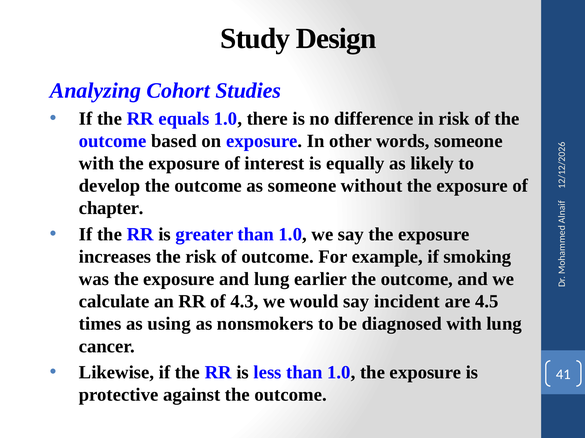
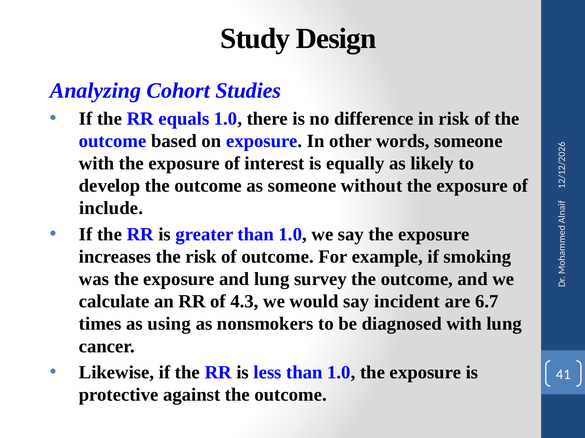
chapter: chapter -> include
earlier: earlier -> survey
4.5: 4.5 -> 6.7
